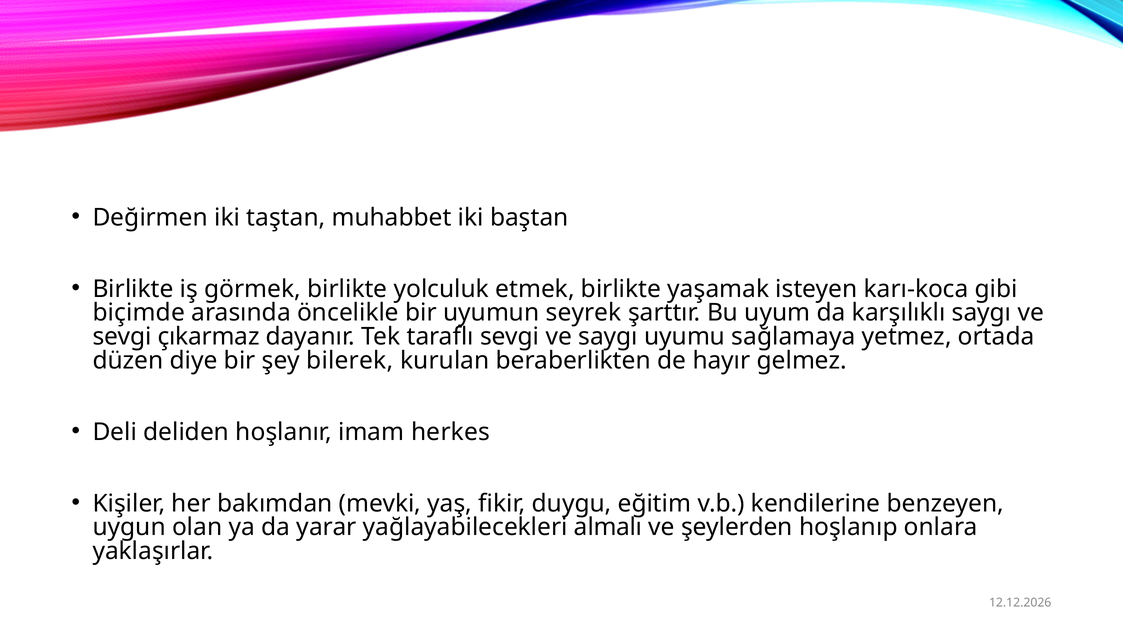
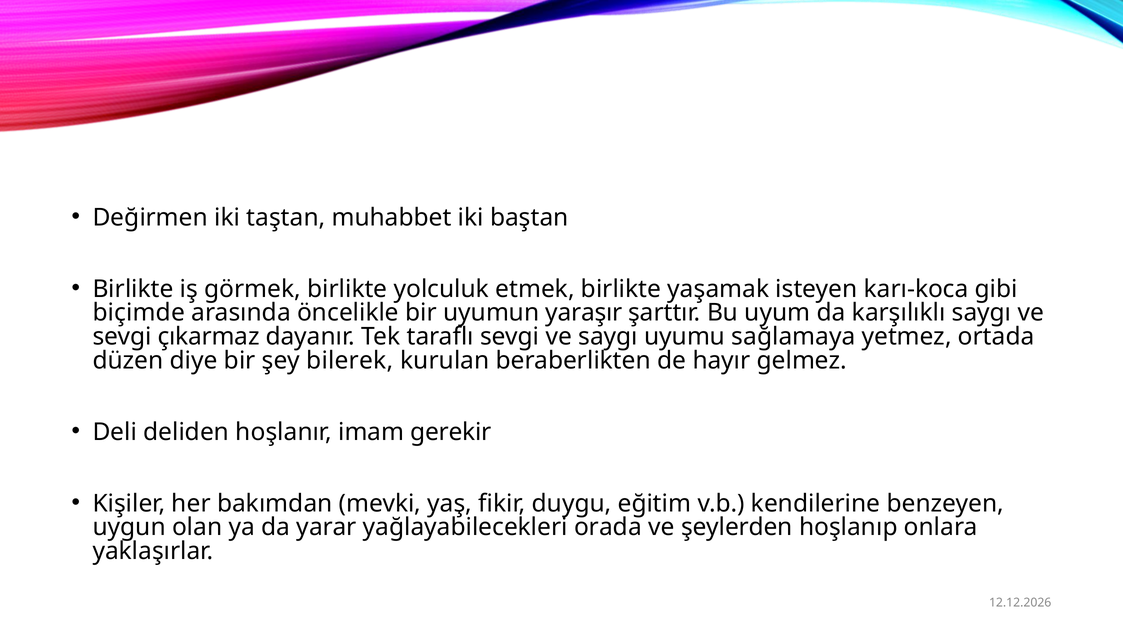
seyrek: seyrek -> yaraşır
herkes: herkes -> gerekir
almalı: almalı -> orada
